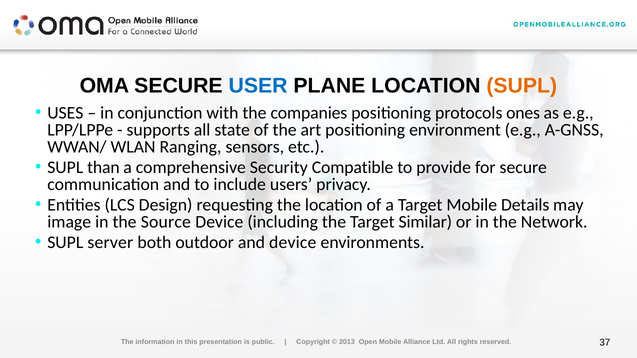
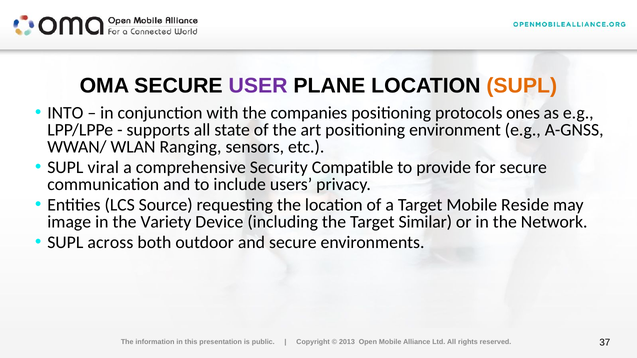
USER colour: blue -> purple
USES: USES -> INTO
than: than -> viral
Design: Design -> Source
Details: Details -> Reside
Source: Source -> Variety
server: server -> across
and device: device -> secure
